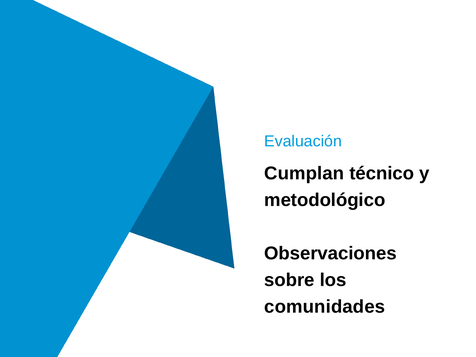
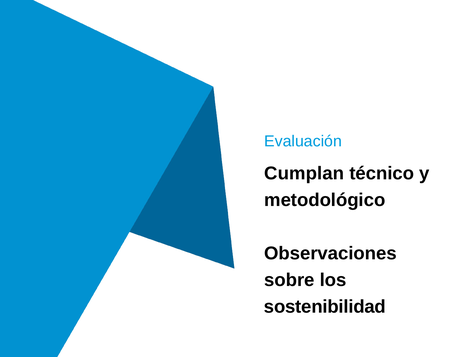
comunidades: comunidades -> sostenibilidad
